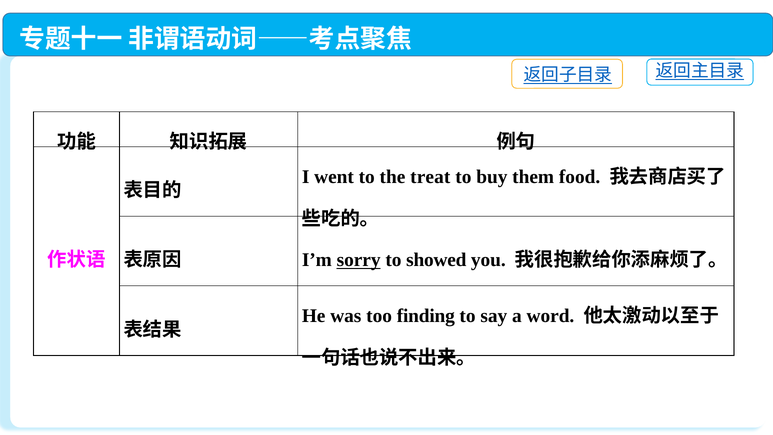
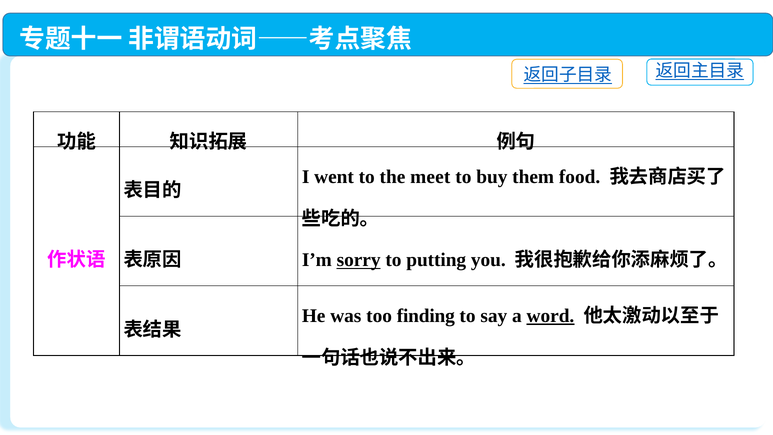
treat: treat -> meet
showed: showed -> putting
word underline: none -> present
